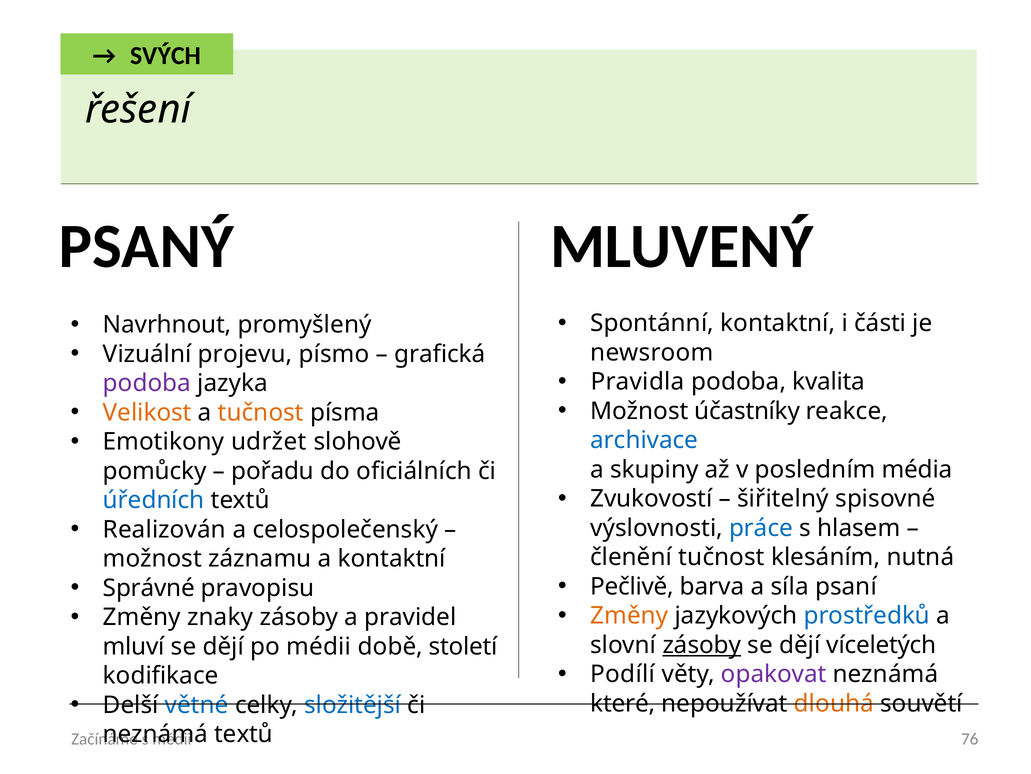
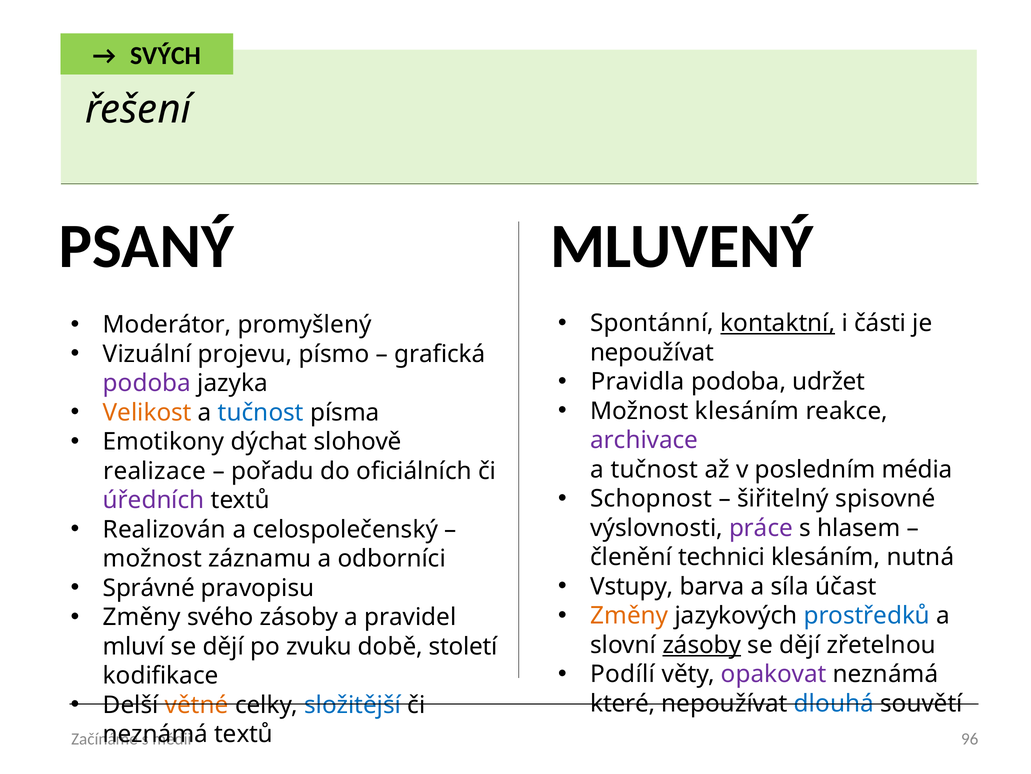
kontaktní at (778, 323) underline: none -> present
Navrhnout: Navrhnout -> Moderátor
newsroom at (652, 352): newsroom -> nepoužívat
kvalita: kvalita -> udržet
Možnost účastníky: účastníky -> klesáním
tučnost at (261, 412) colour: orange -> blue
udržet: udržet -> dýchat
archivace colour: blue -> purple
skupiny at (654, 469): skupiny -> tučnost
pomůcky: pomůcky -> realizace
Zvukovostí: Zvukovostí -> Schopnost
úředních colour: blue -> purple
práce colour: blue -> purple
členění tučnost: tučnost -> technici
a kontaktní: kontaktní -> odborníci
Pečlivě: Pečlivě -> Vstupy
psaní: psaní -> účast
znaky: znaky -> svého
víceletých: víceletých -> zřetelnou
po médii: médii -> zvuku
větné colour: blue -> orange
dlouhá colour: orange -> blue
76: 76 -> 96
